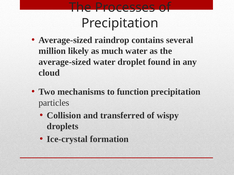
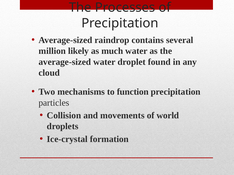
transferred: transferred -> movements
wispy: wispy -> world
